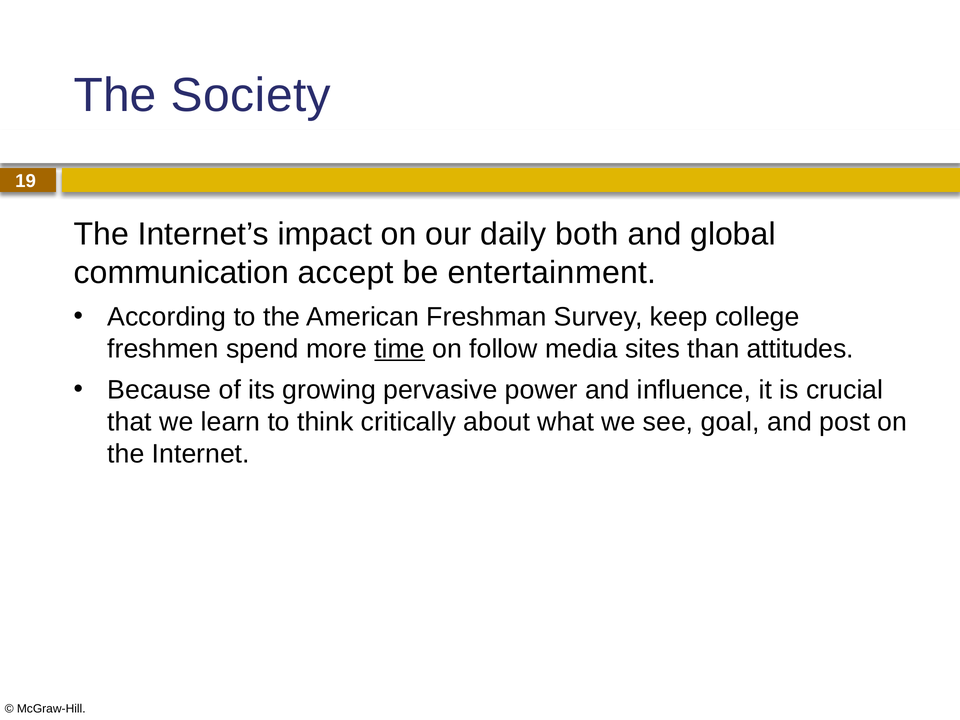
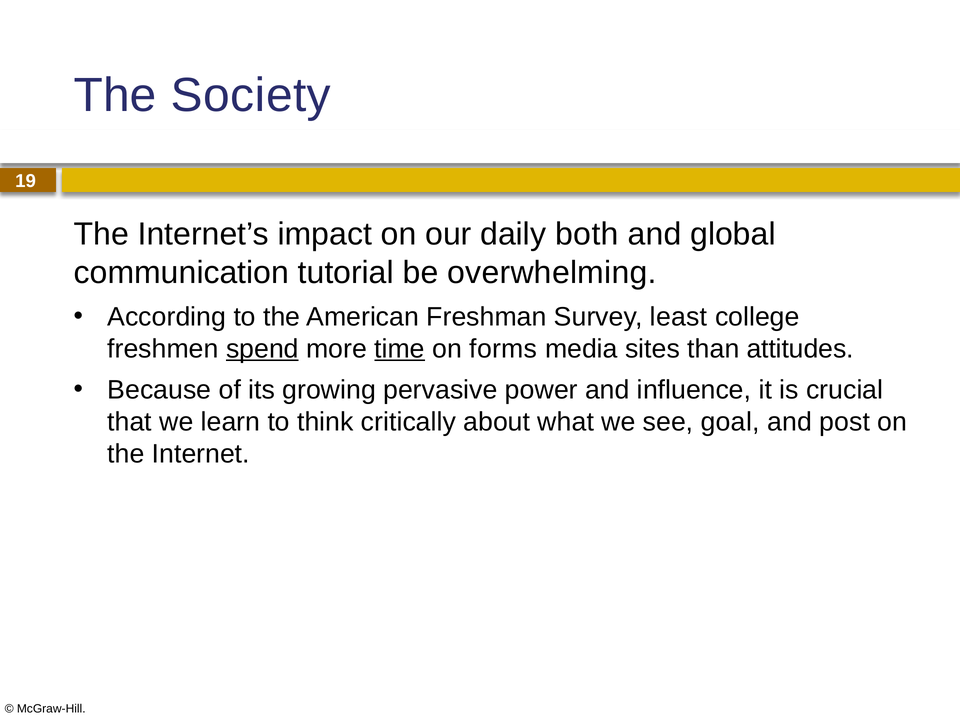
accept: accept -> tutorial
entertainment: entertainment -> overwhelming
keep: keep -> least
spend underline: none -> present
follow: follow -> forms
